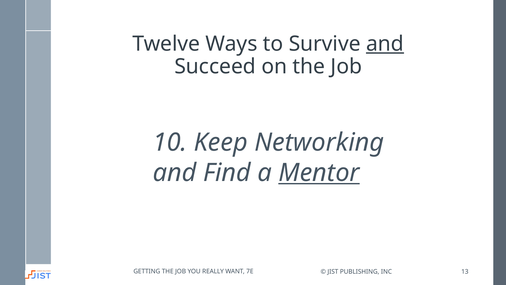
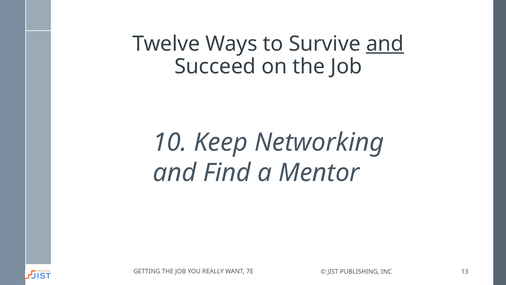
Mentor underline: present -> none
